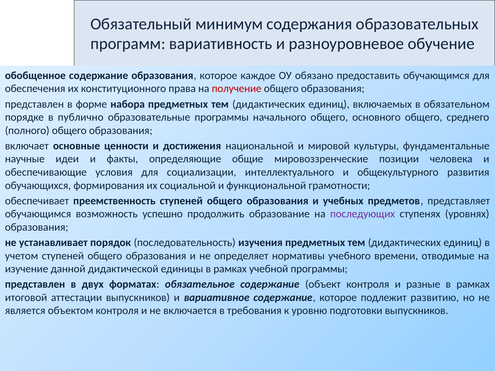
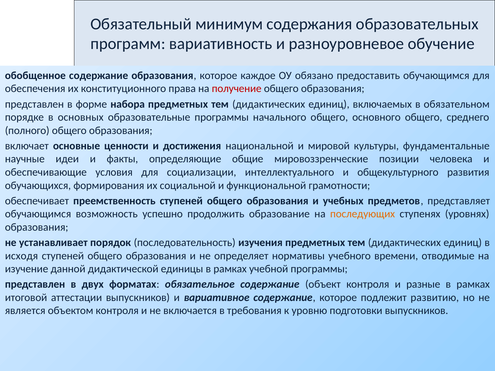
публично: публично -> основных
последующих colour: purple -> orange
учетом: учетом -> исходя
